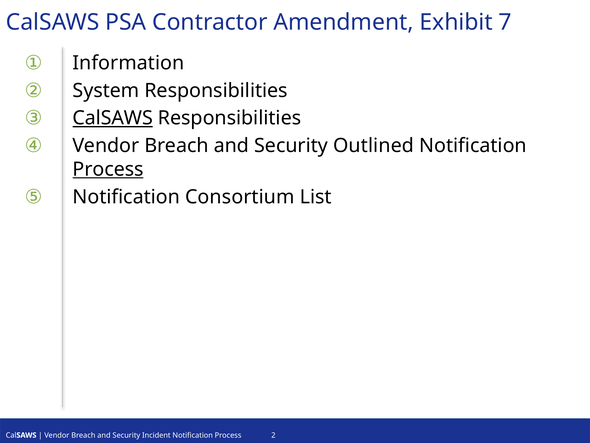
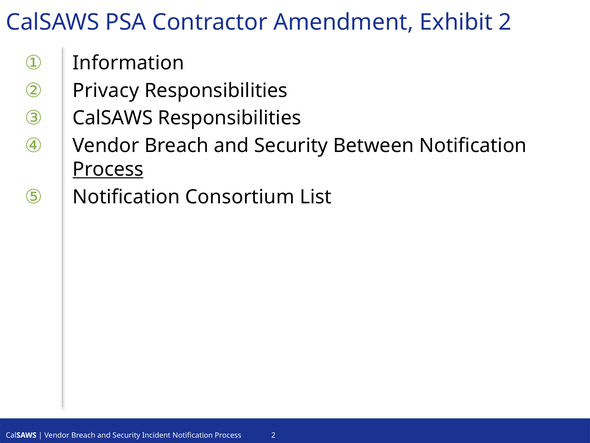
Exhibit 7: 7 -> 2
System: System -> Privacy
CalSAWS at (113, 118) underline: present -> none
Outlined: Outlined -> Between
